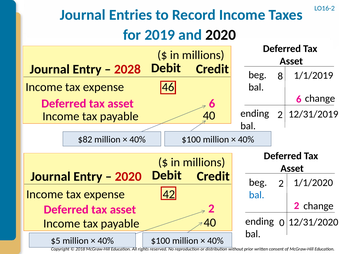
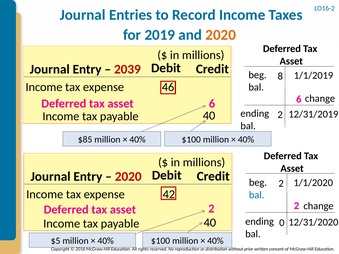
2020 at (221, 35) colour: black -> orange
2028: 2028 -> 2039
$82: $82 -> $85
